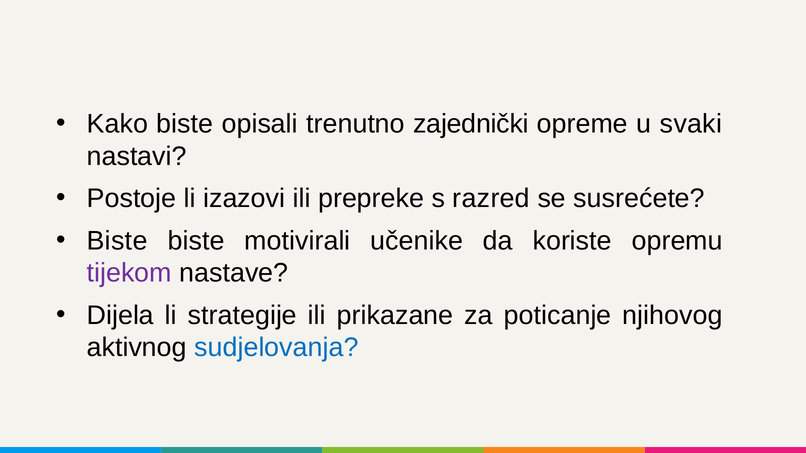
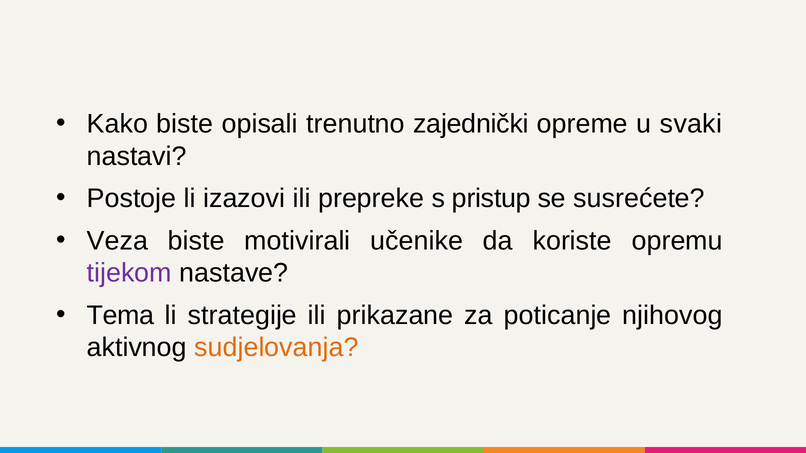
razred: razred -> pristup
Biste at (117, 241): Biste -> Veza
Dijela: Dijela -> Tema
sudjelovanja colour: blue -> orange
